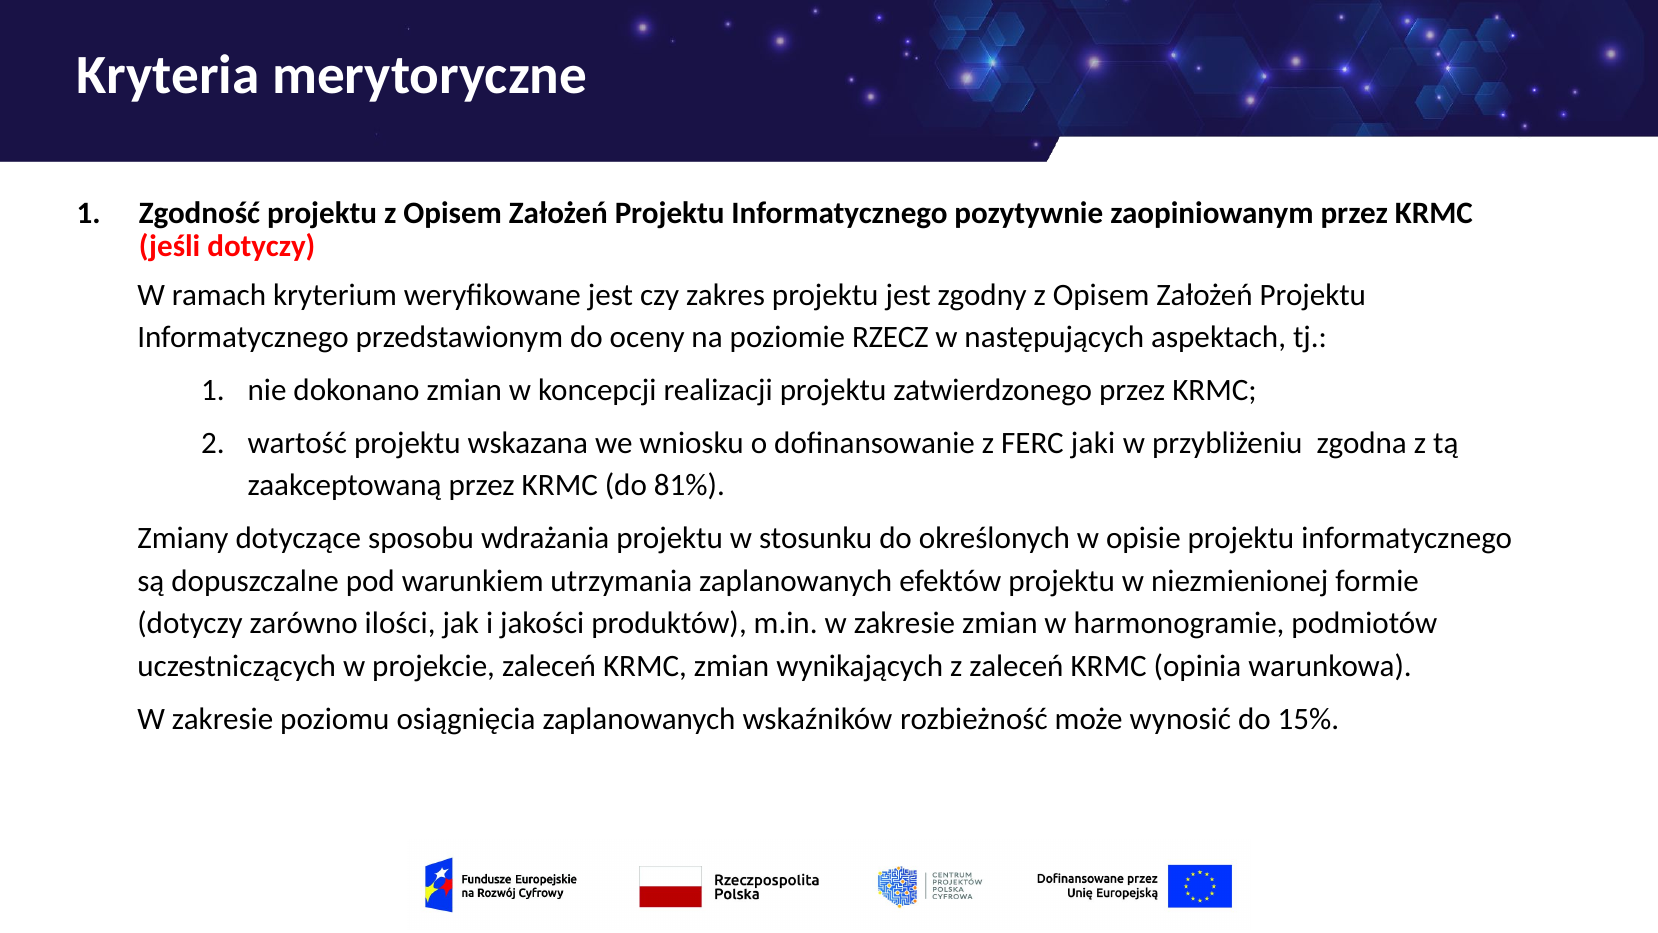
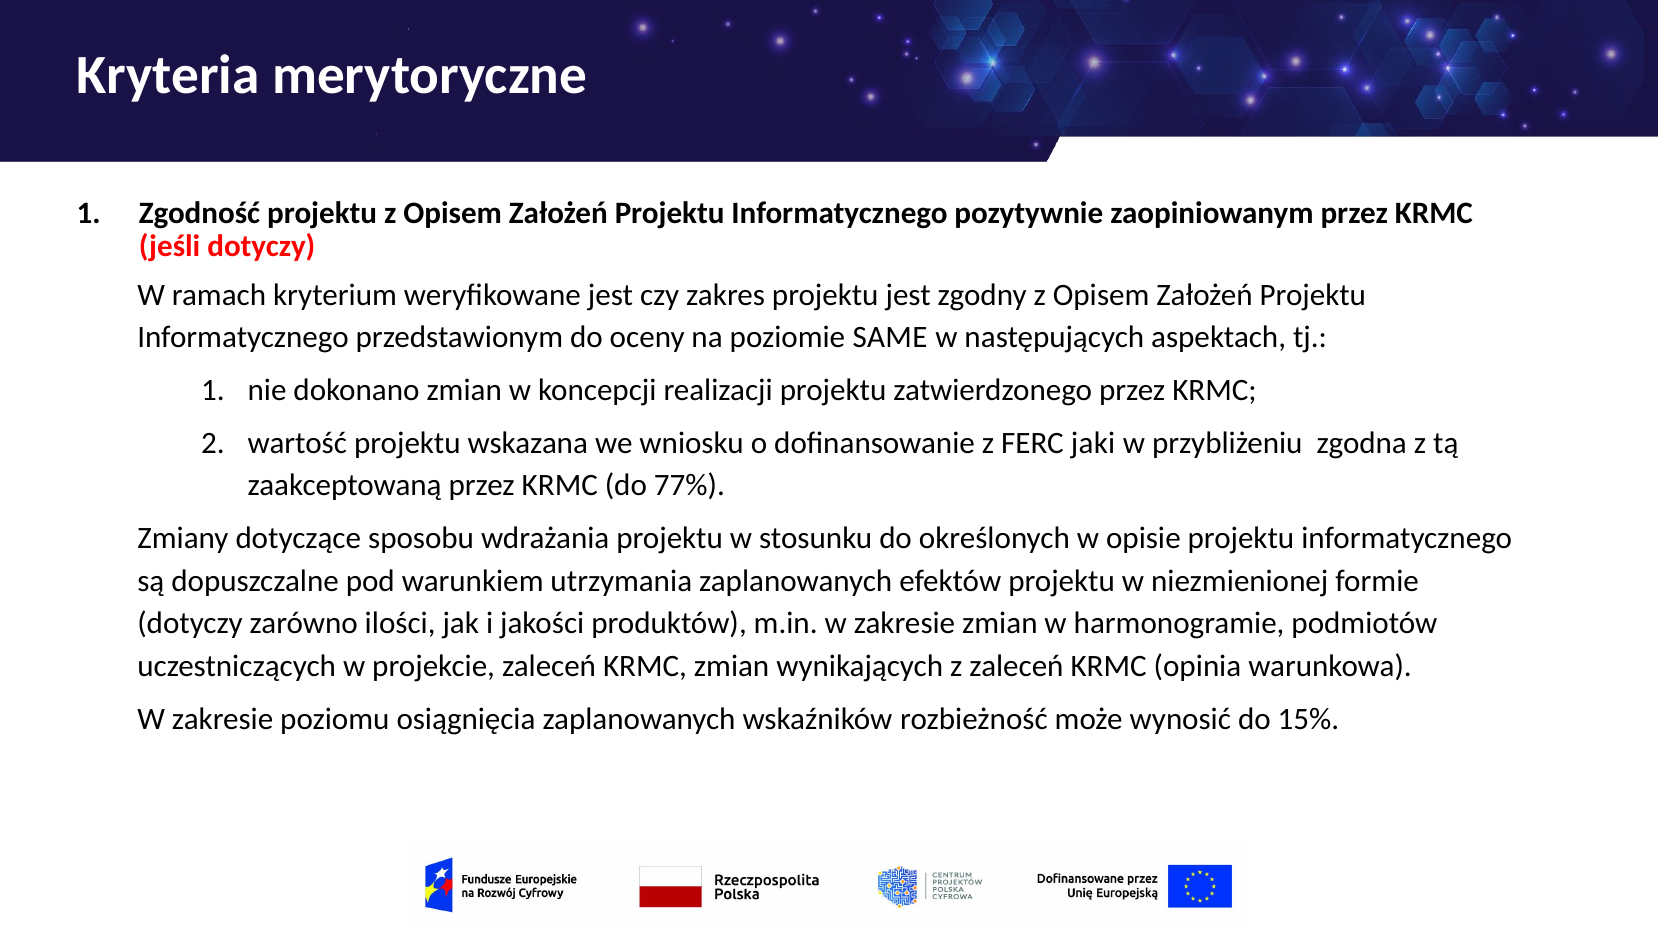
RZECZ: RZECZ -> SAME
81%: 81% -> 77%
